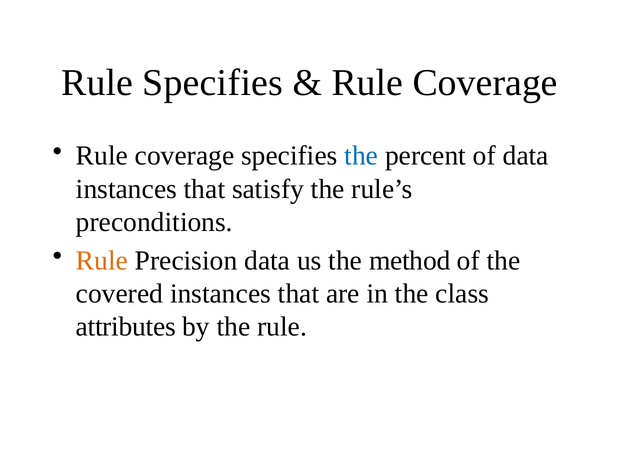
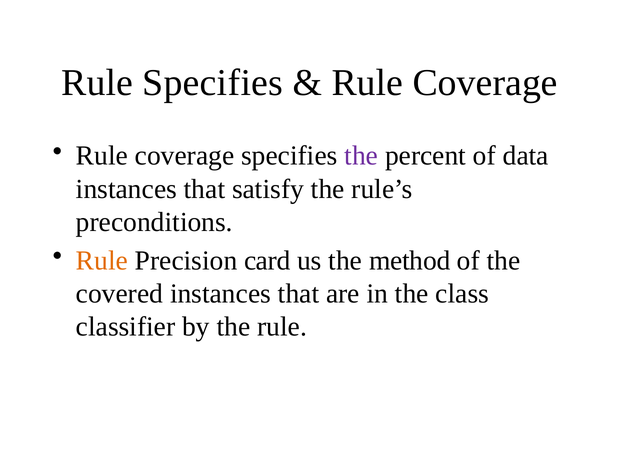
the at (361, 156) colour: blue -> purple
Precision data: data -> card
attributes: attributes -> classifier
